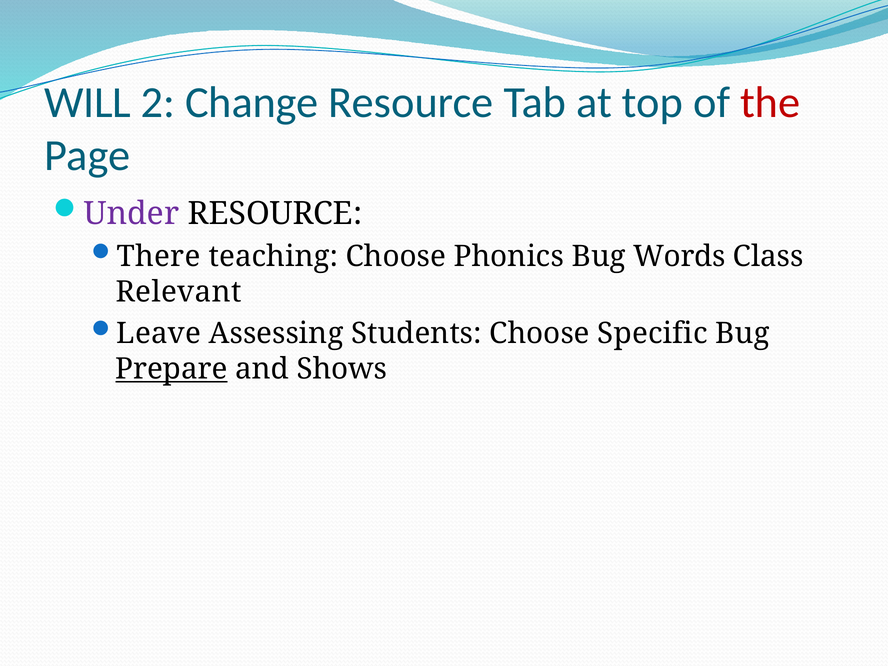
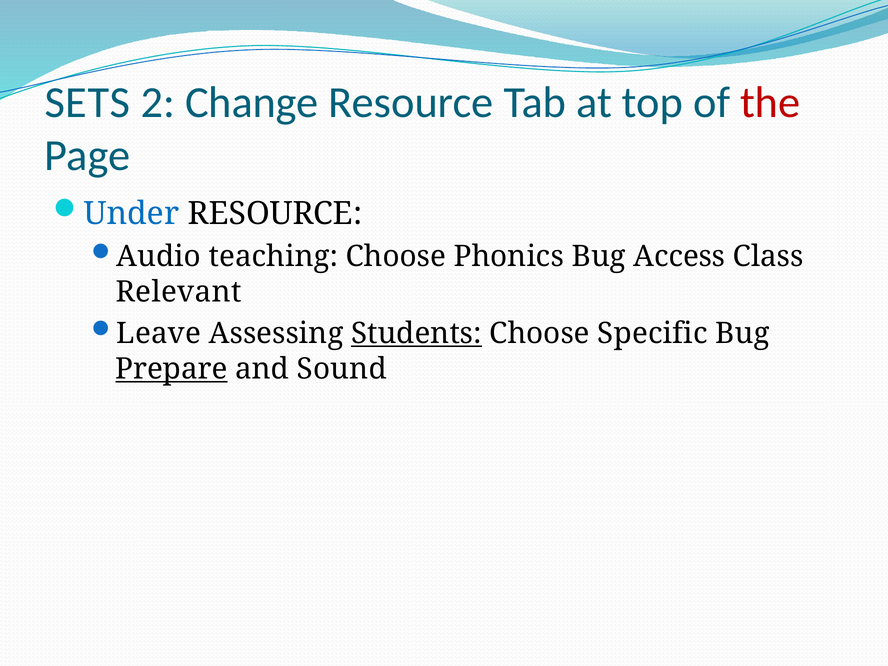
WILL: WILL -> SETS
Under colour: purple -> blue
There: There -> Audio
Words: Words -> Access
Students underline: none -> present
Shows: Shows -> Sound
